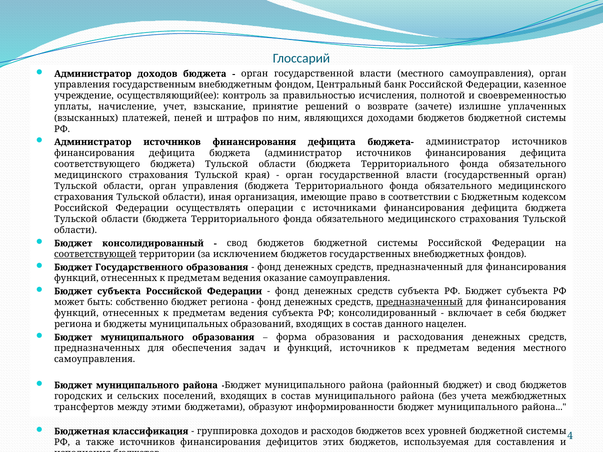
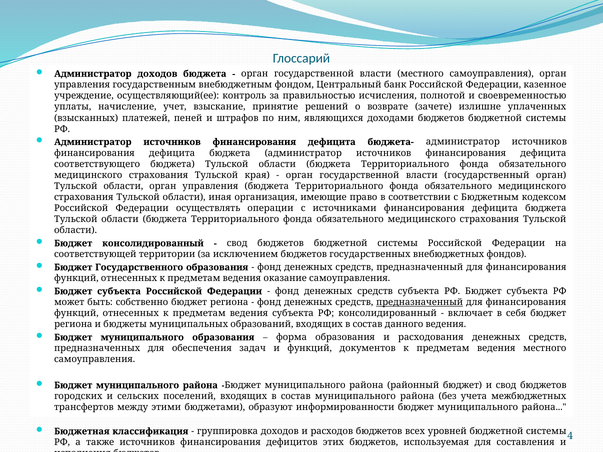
соответствующей underline: present -> none
данного нацелен: нацелен -> ведения
функций источников: источников -> документов
